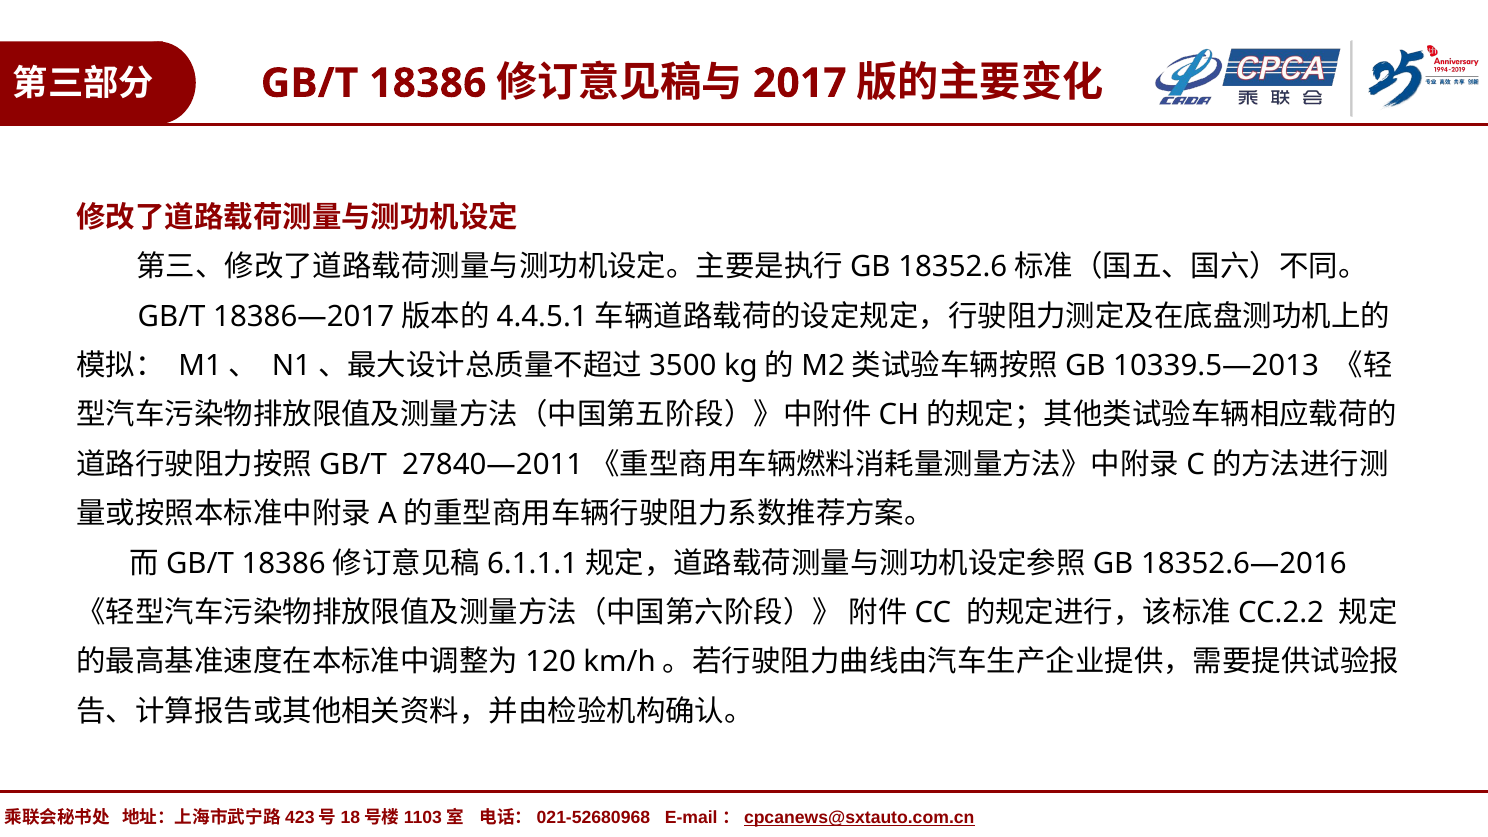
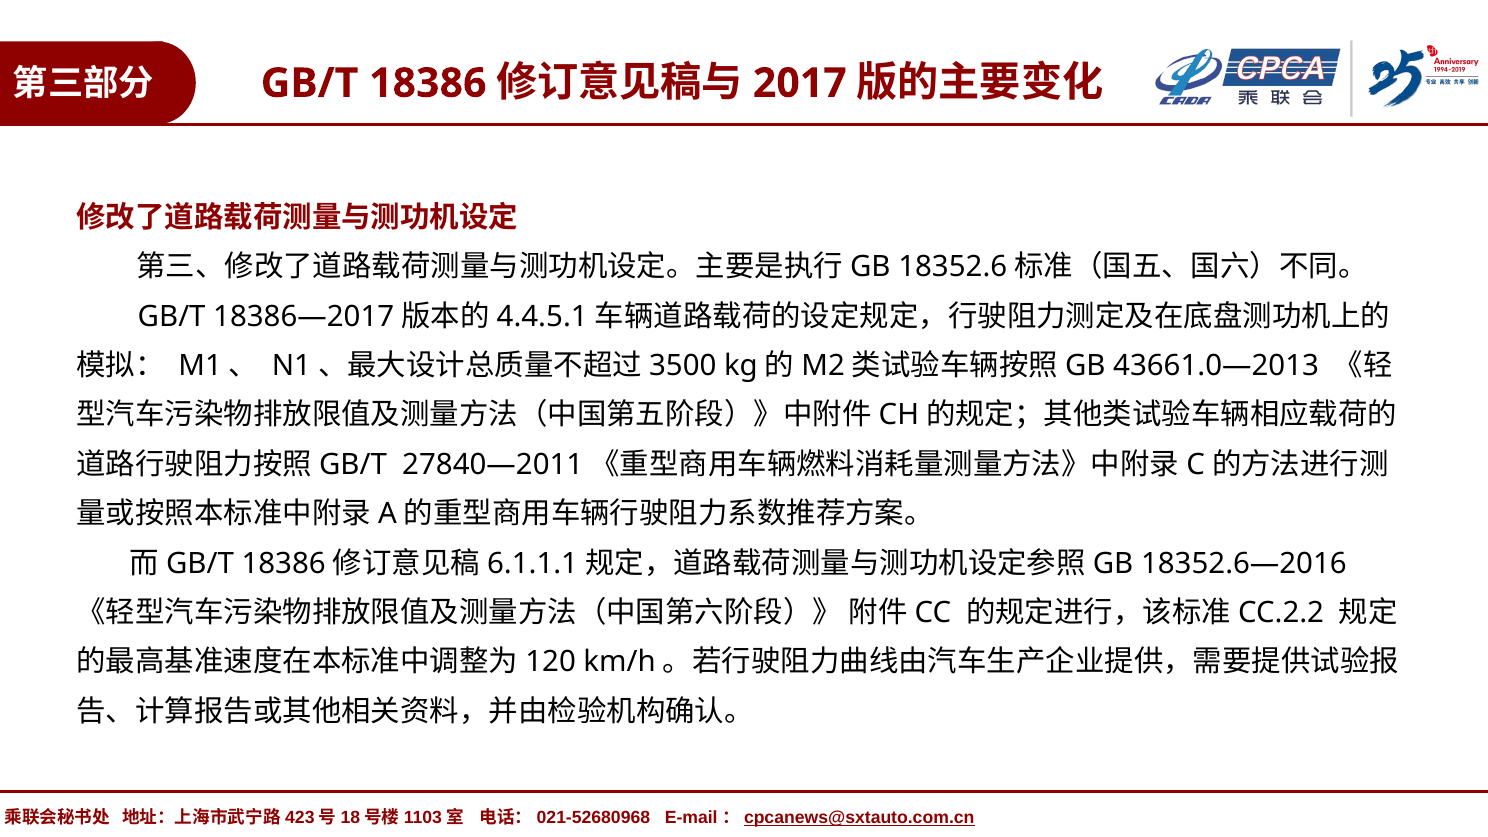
10339.5—2013: 10339.5—2013 -> 43661.0—2013
